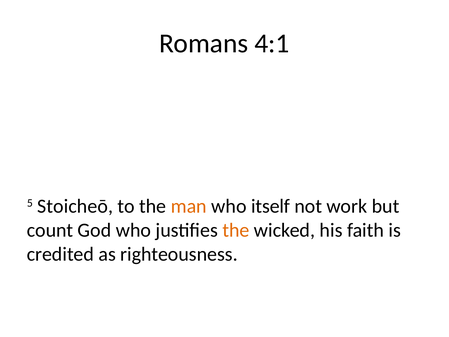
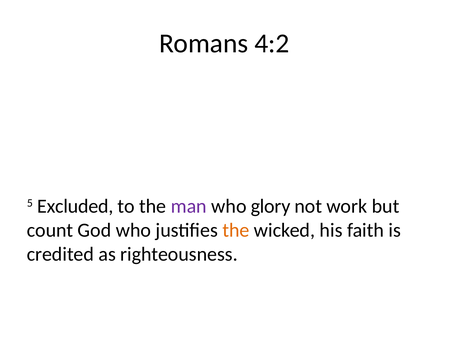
4:1: 4:1 -> 4:2
Stoicheō: Stoicheō -> Excluded
man colour: orange -> purple
itself: itself -> glory
